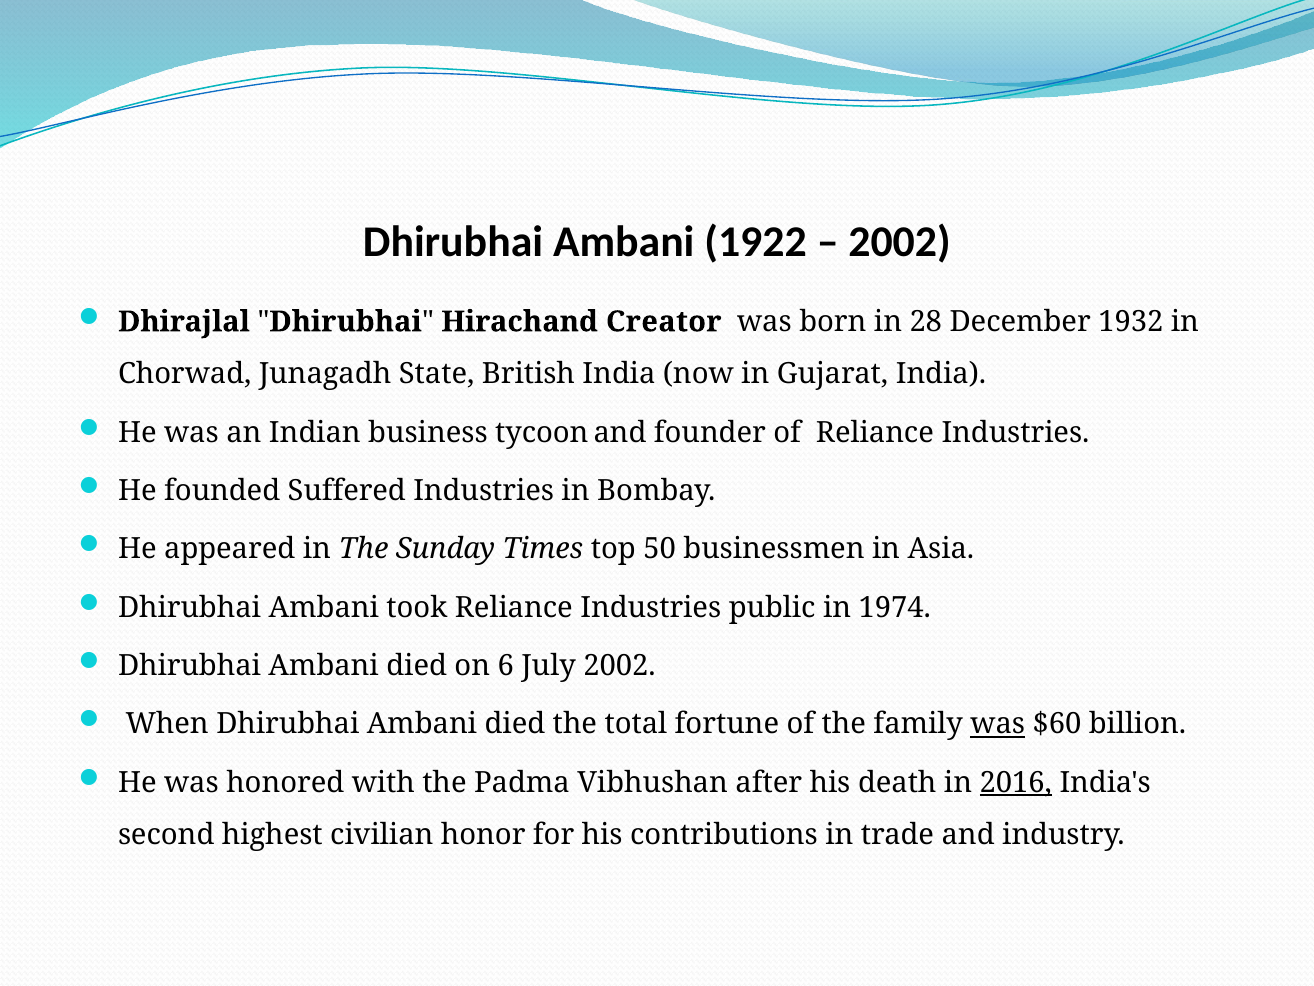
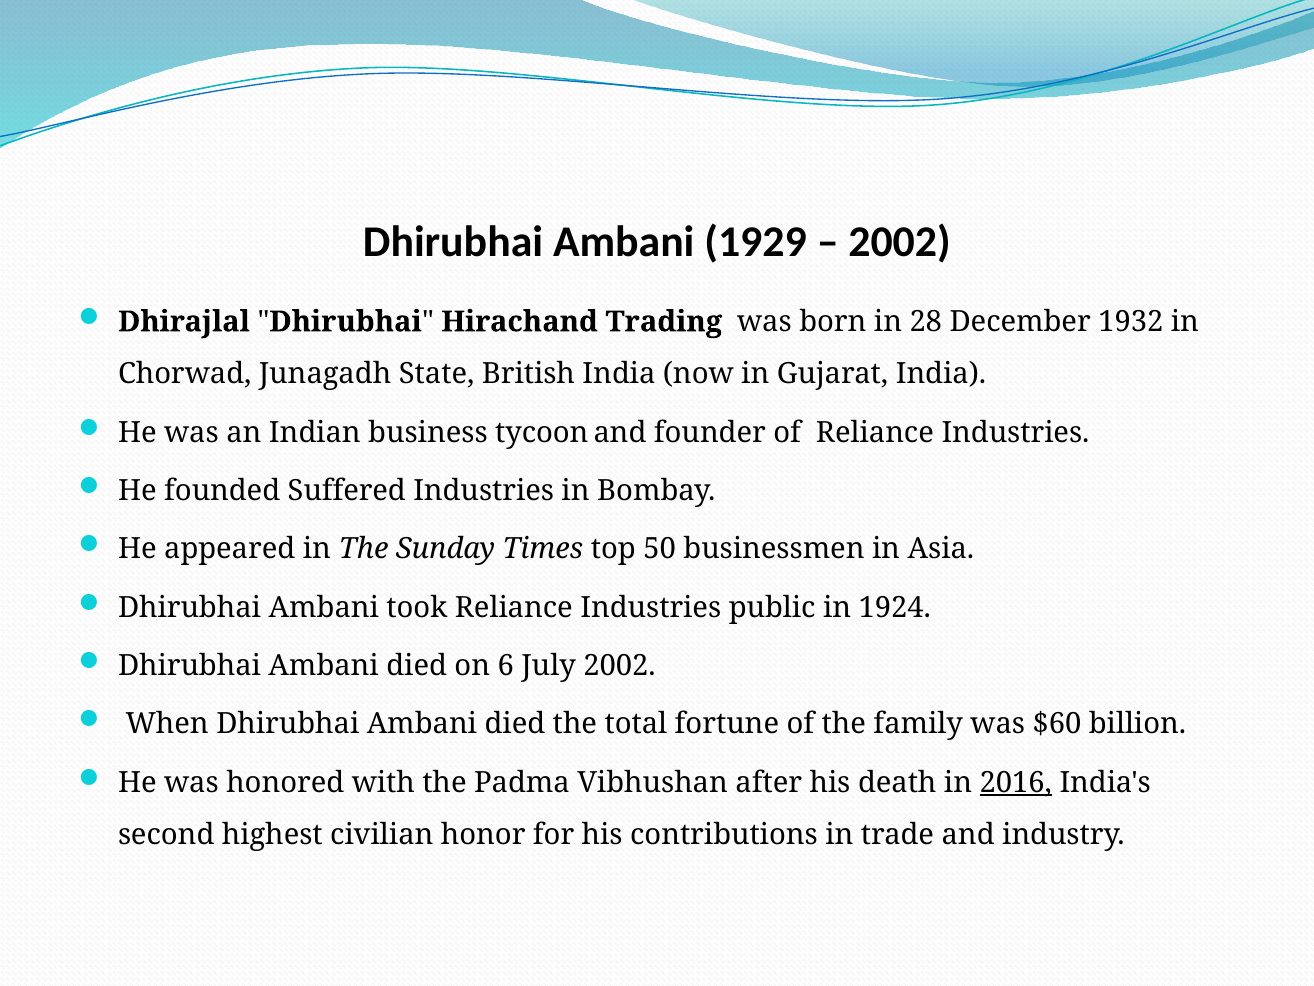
1922: 1922 -> 1929
Creator: Creator -> Trading
1974: 1974 -> 1924
was at (998, 724) underline: present -> none
